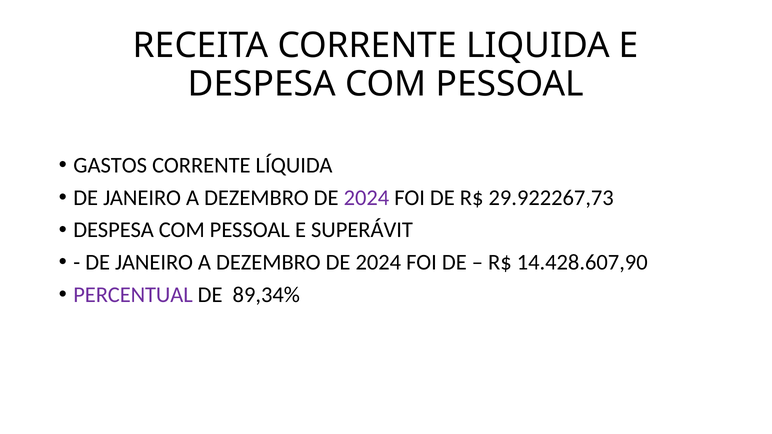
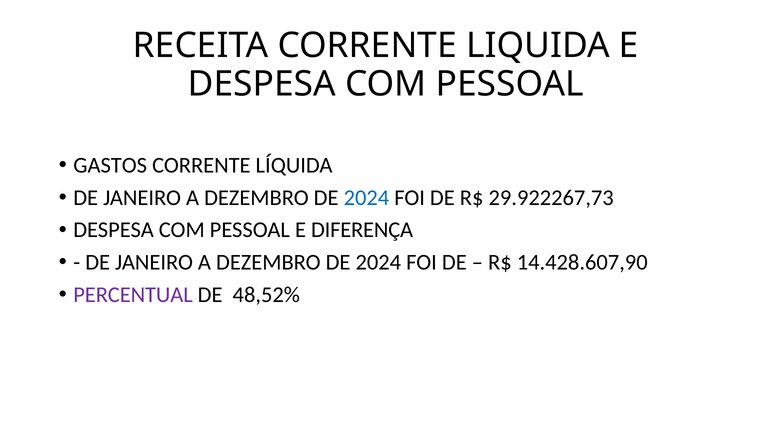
2024 at (366, 198) colour: purple -> blue
SUPERÁVIT: SUPERÁVIT -> DIFERENÇA
89,34%: 89,34% -> 48,52%
